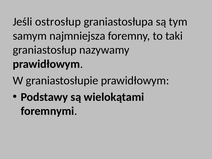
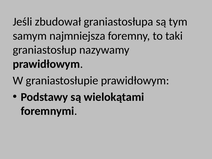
ostrosłup: ostrosłup -> zbudował
